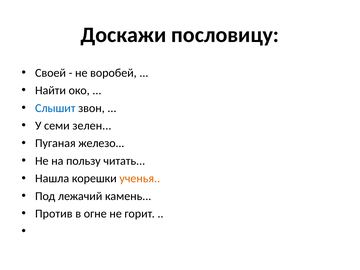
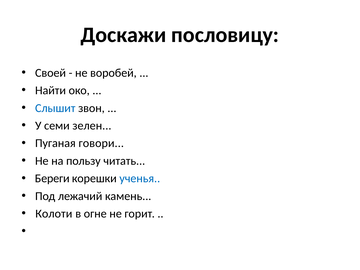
железо: железо -> говори
Нашла: Нашла -> Береги
ученья colour: orange -> blue
Против: Против -> Колоти
